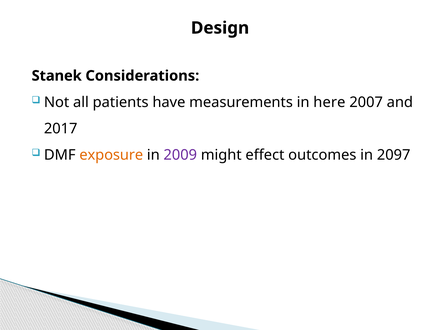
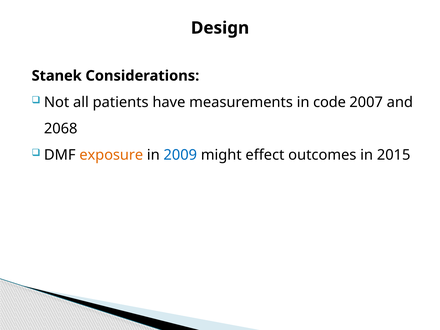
here: here -> code
2017: 2017 -> 2068
2009 colour: purple -> blue
2097: 2097 -> 2015
